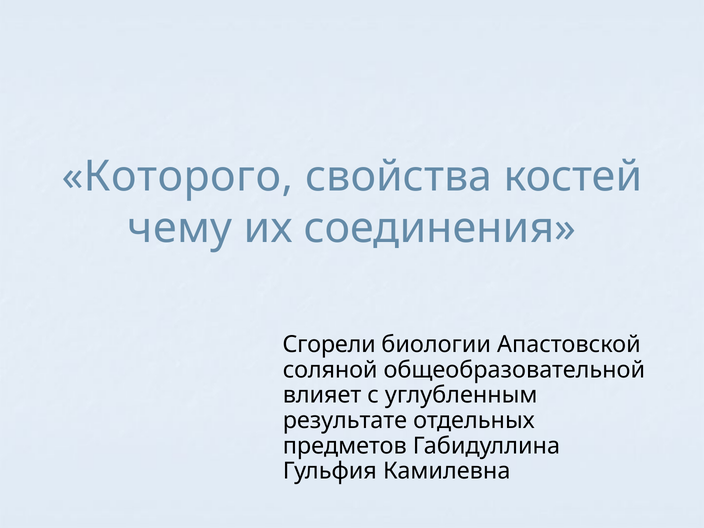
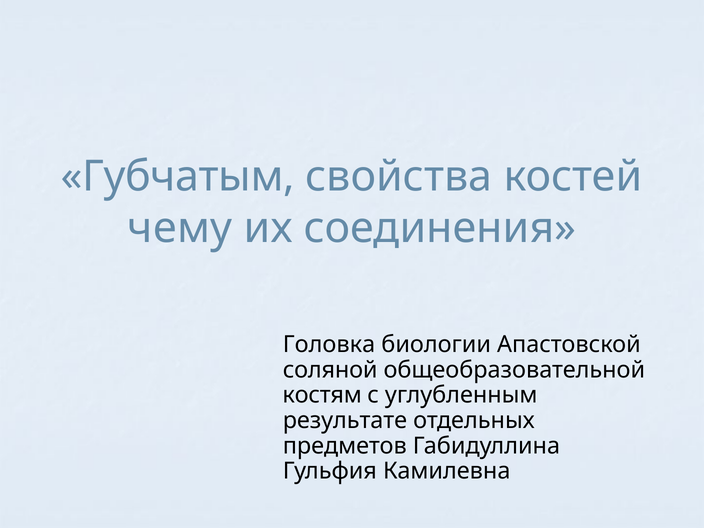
Которого: Которого -> Губчатым
Сгорели: Сгорели -> Головка
влияет: влияет -> костям
